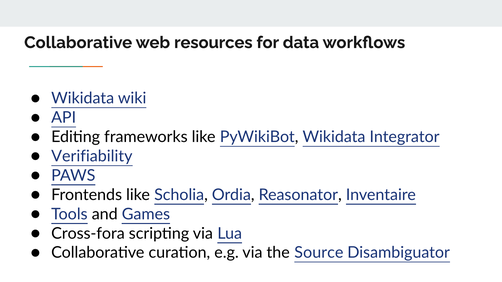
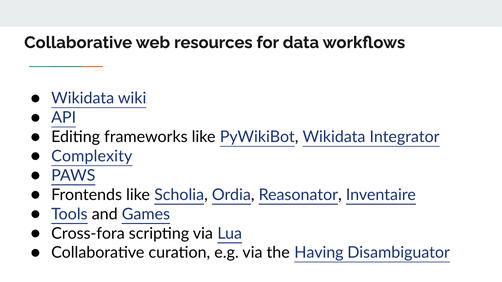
Verifiability: Verifiability -> Complexity
Source: Source -> Having
